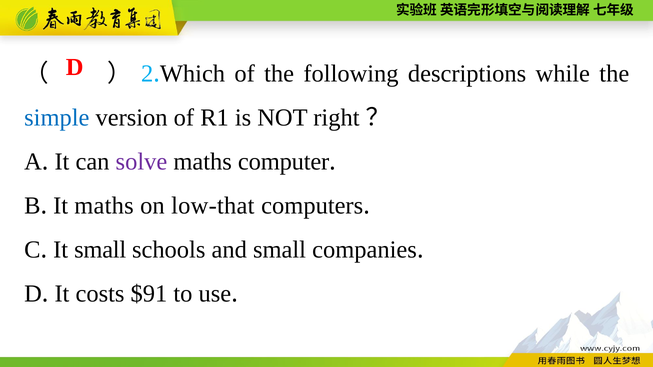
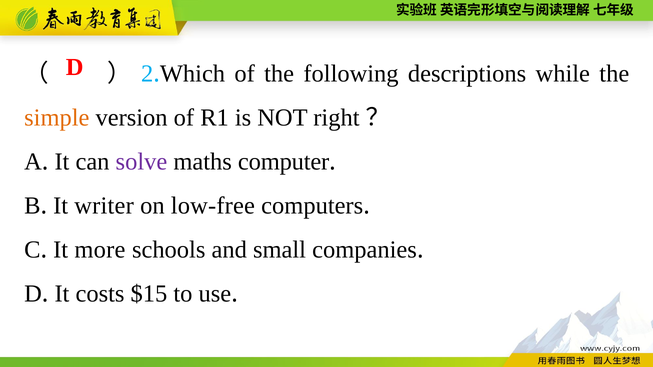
simple colour: blue -> orange
It maths: maths -> writer
low-that: low-that -> low-free
It small: small -> more
$91: $91 -> $15
